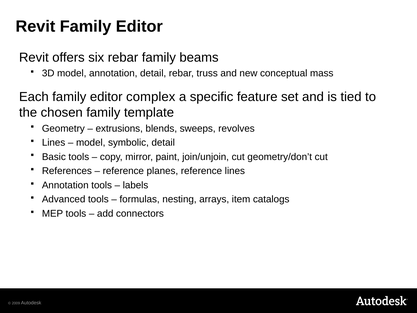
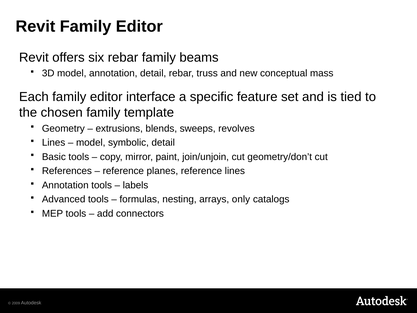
complex: complex -> interface
item: item -> only
